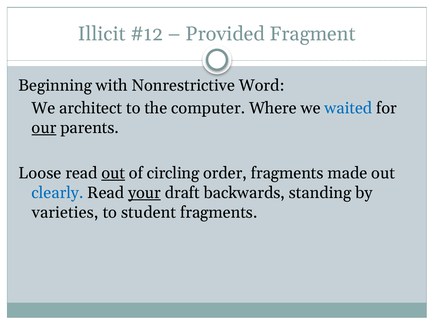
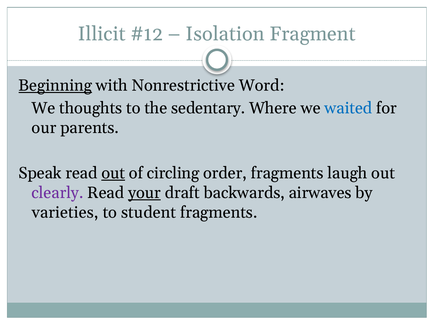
Provided: Provided -> Isolation
Beginning underline: none -> present
architect: architect -> thoughts
computer: computer -> sedentary
our underline: present -> none
Loose: Loose -> Speak
made: made -> laugh
clearly colour: blue -> purple
standing: standing -> airwaves
